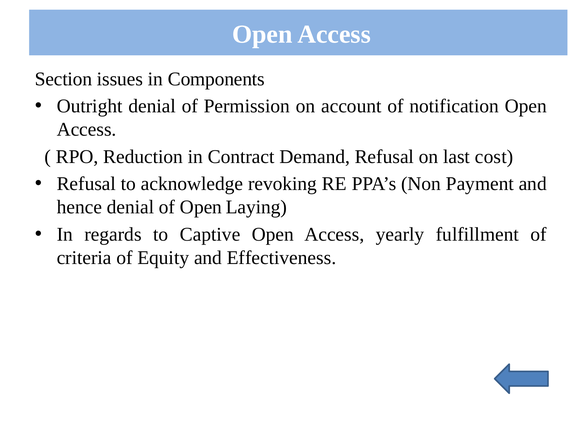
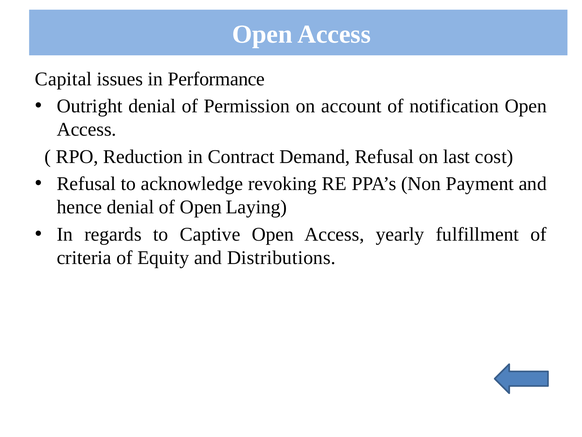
Section: Section -> Capital
Components: Components -> Performance
Effectiveness: Effectiveness -> Distributions
